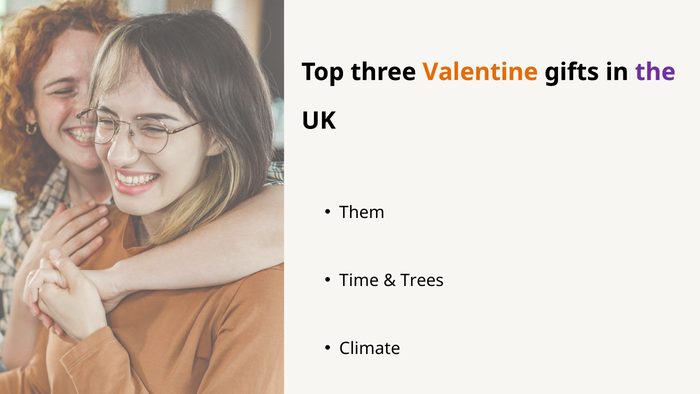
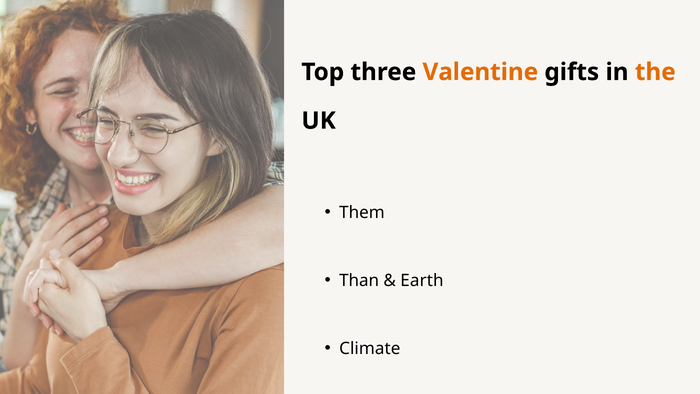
the colour: purple -> orange
Time: Time -> Than
Trees: Trees -> Earth
